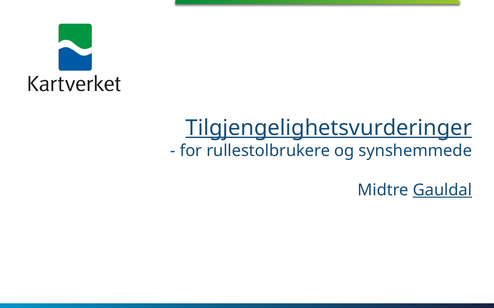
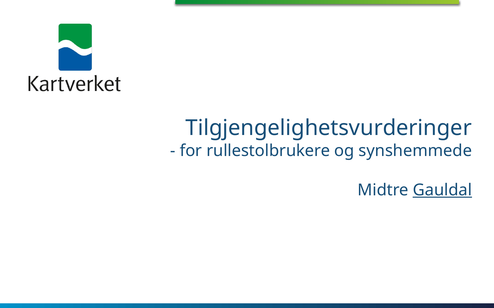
Tilgjengelighetsvurderinger underline: present -> none
